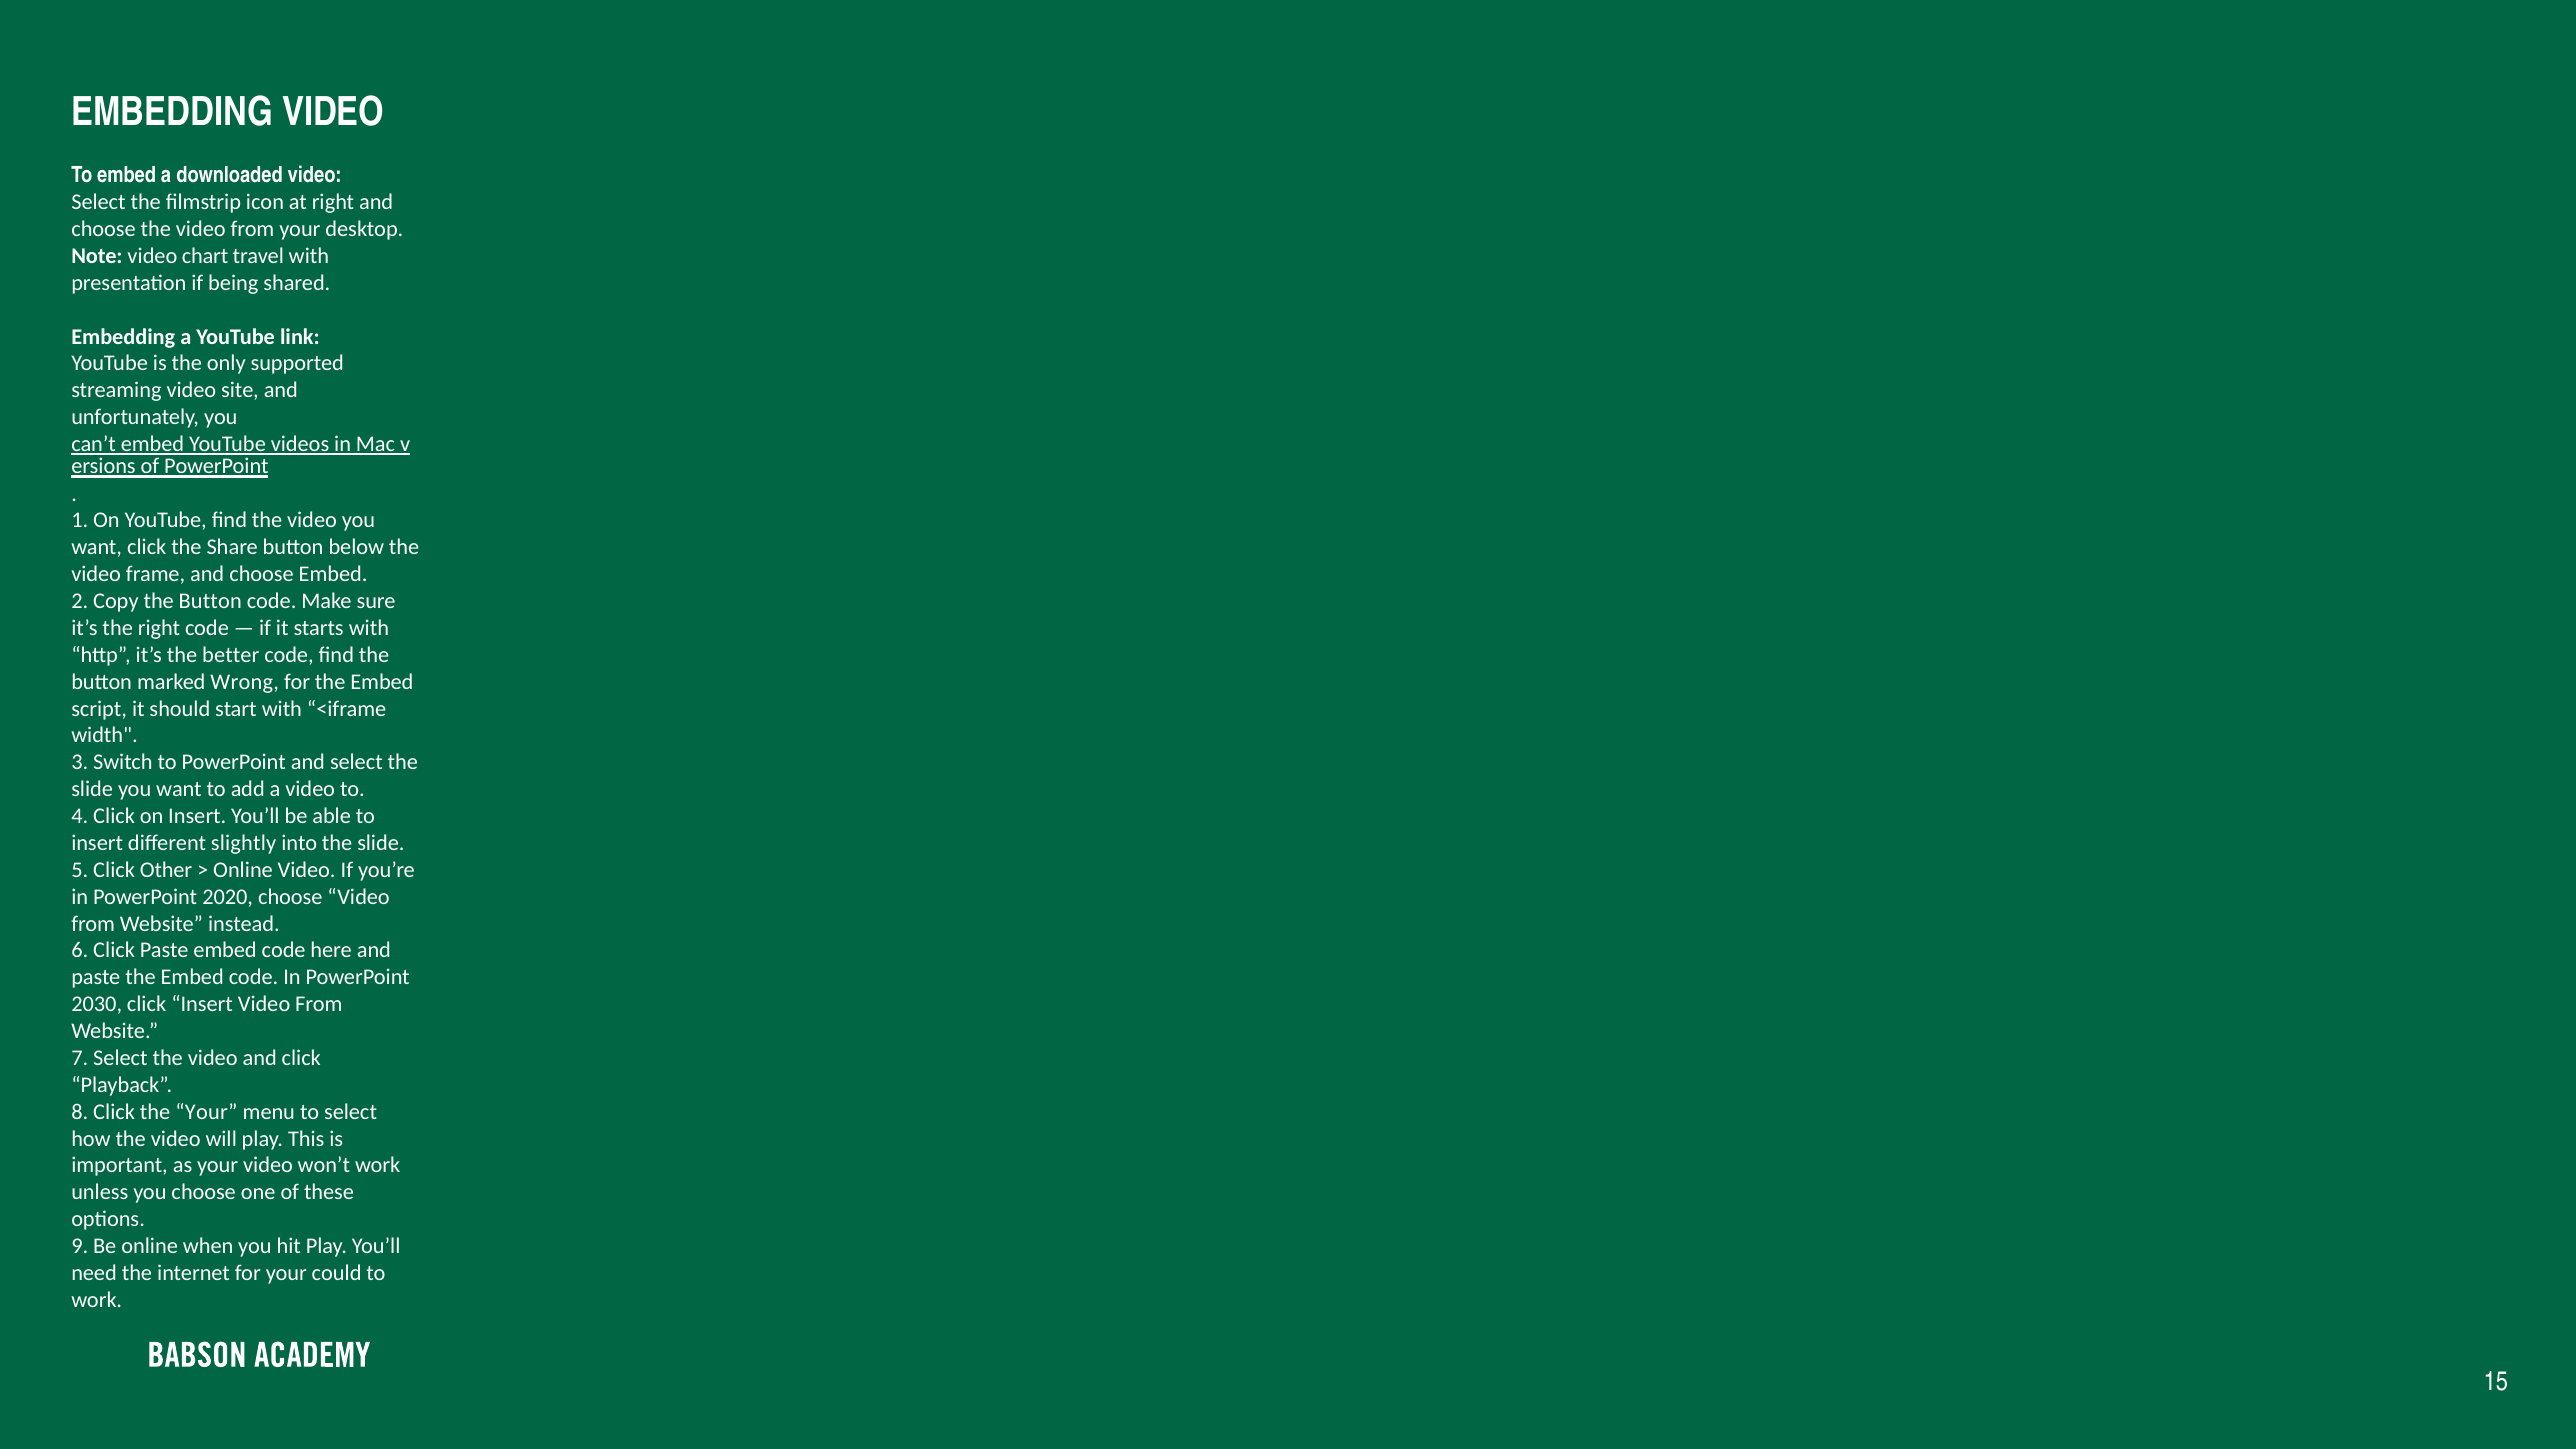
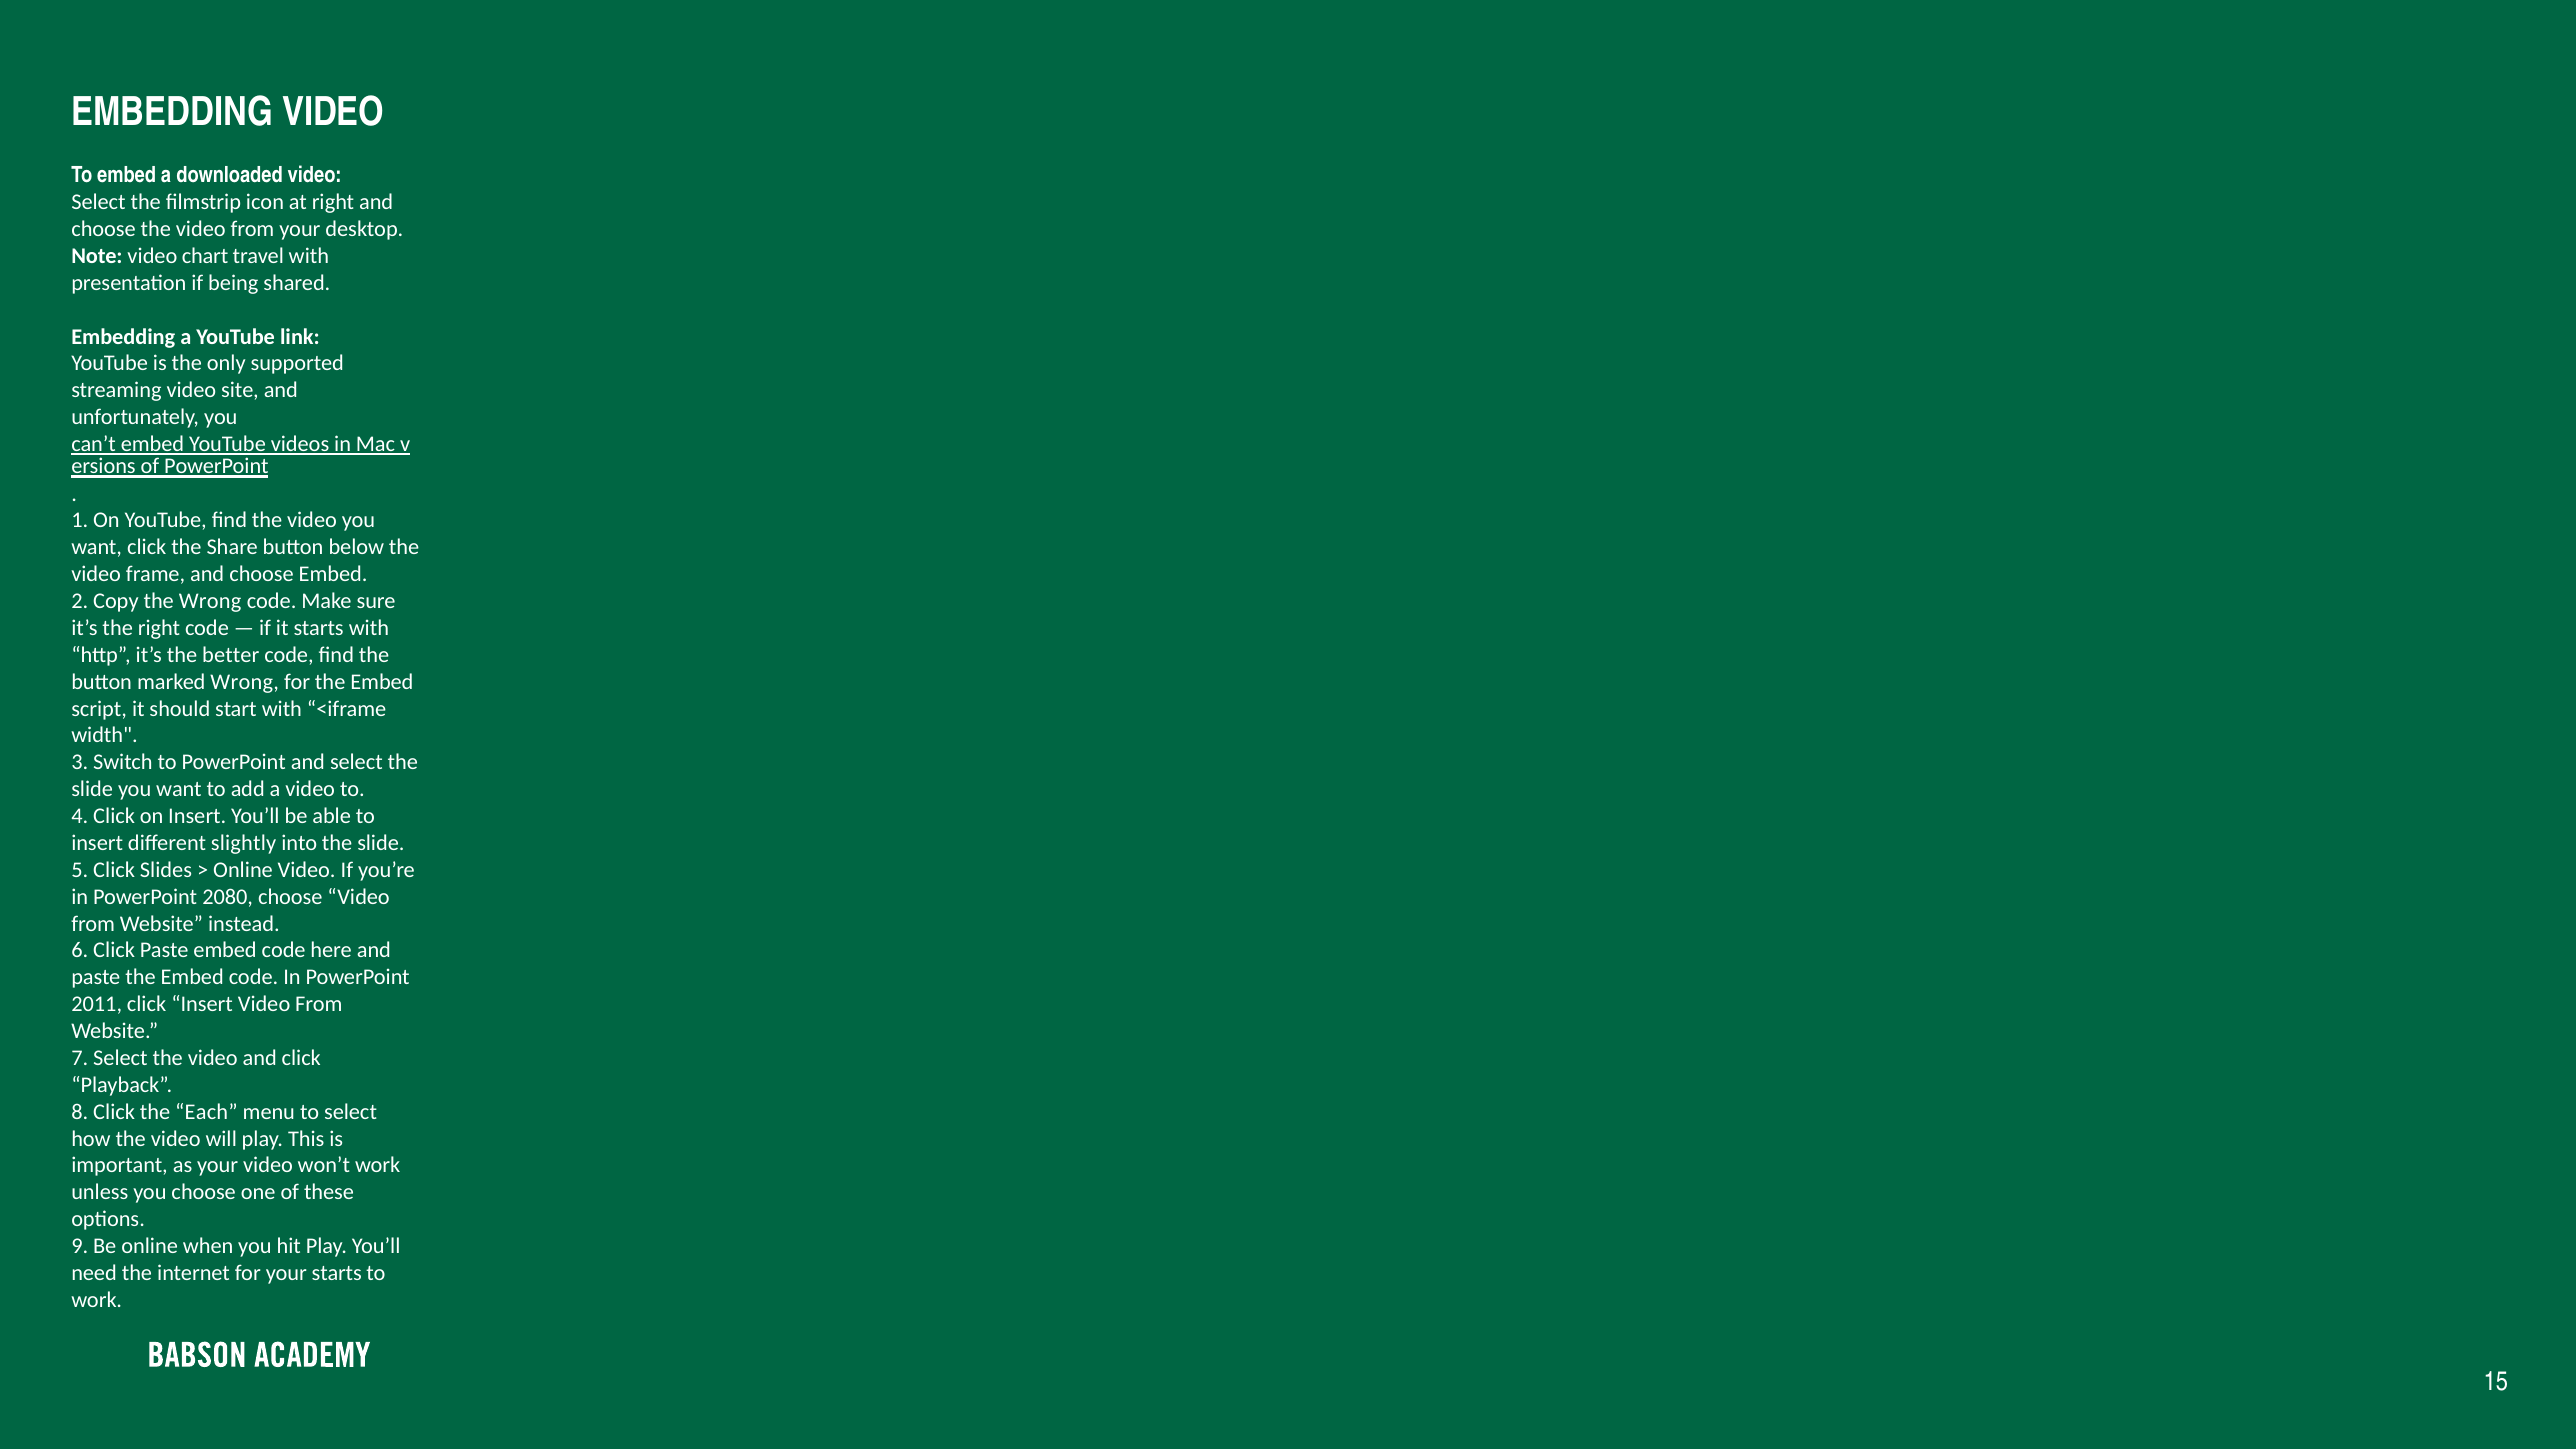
Copy the Button: Button -> Wrong
Other: Other -> Slides
2020: 2020 -> 2080
2030: 2030 -> 2011
the Your: Your -> Each
your could: could -> starts
